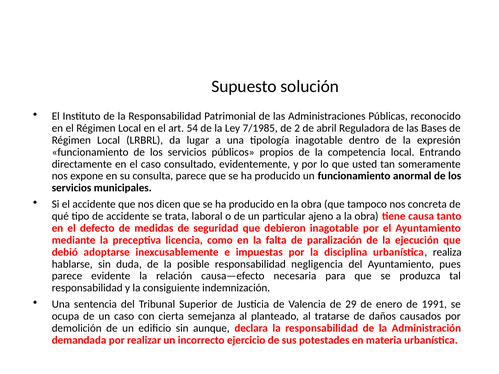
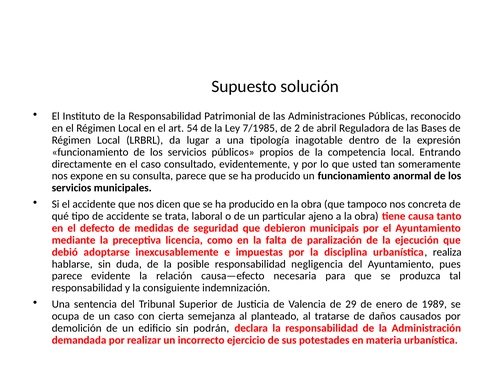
debieron inagotable: inagotable -> municipais
1991: 1991 -> 1989
aunque: aunque -> podrán
